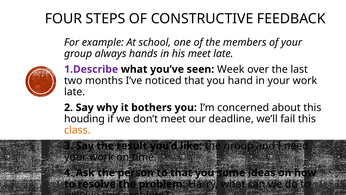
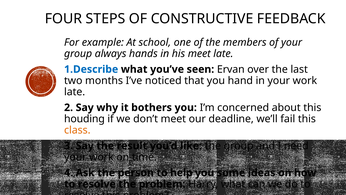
1.Describe colour: purple -> blue
Week: Week -> Ervan
to that: that -> help
